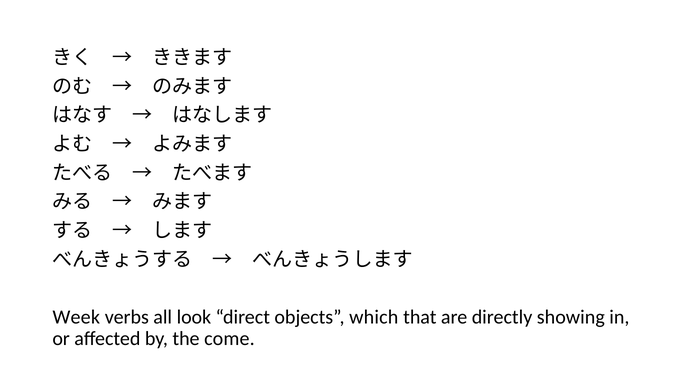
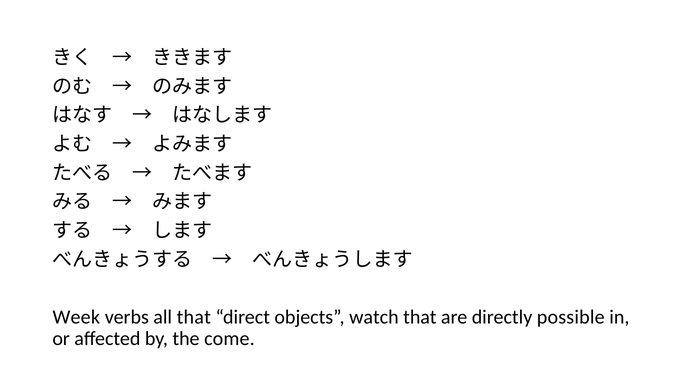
all look: look -> that
which: which -> watch
showing: showing -> possible
